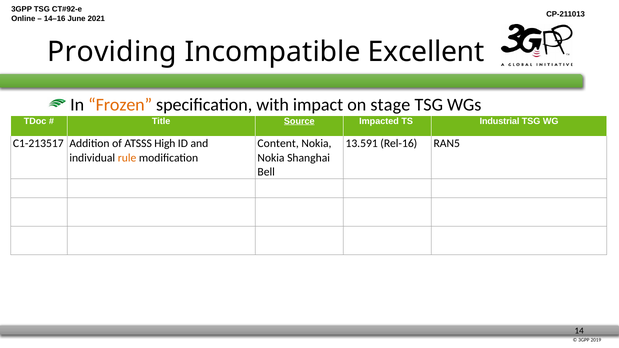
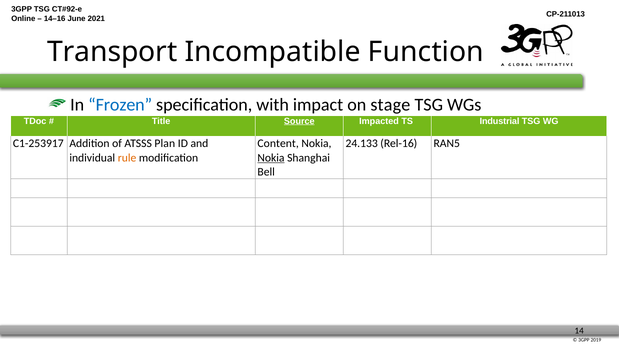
Providing: Providing -> Transport
Excellent: Excellent -> Function
Frozen colour: orange -> blue
C1-213517: C1-213517 -> C1-253917
High: High -> Plan
13.591: 13.591 -> 24.133
Nokia at (271, 158) underline: none -> present
